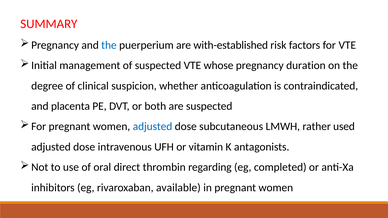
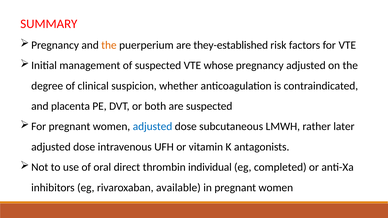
the at (109, 45) colour: blue -> orange
with-established: with-established -> they-established
pregnancy duration: duration -> adjusted
used: used -> later
regarding: regarding -> individual
